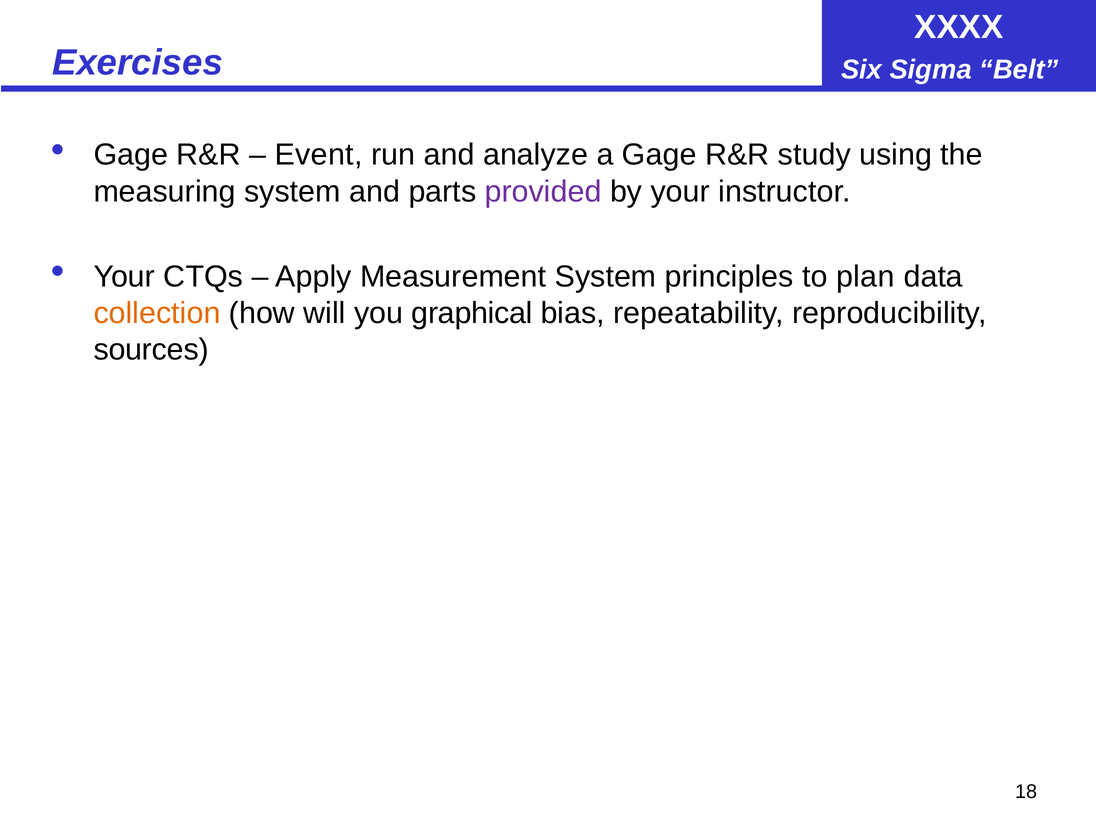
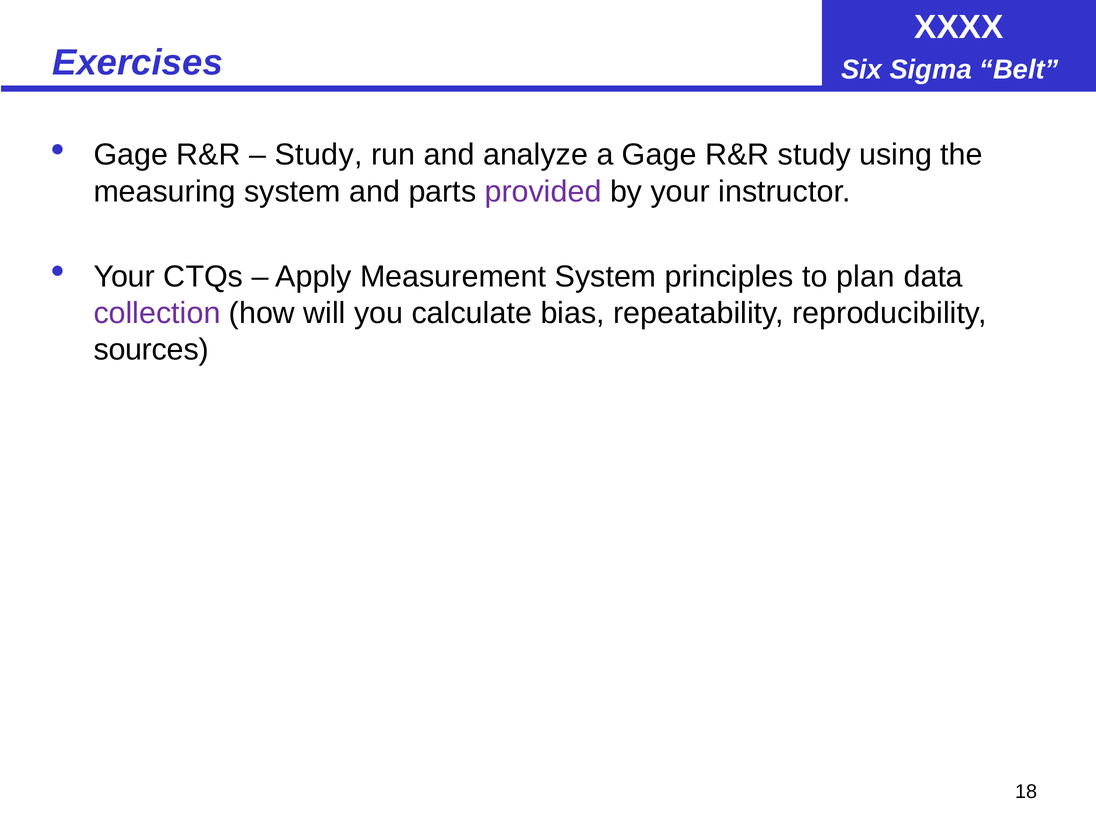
Event at (319, 155): Event -> Study
collection colour: orange -> purple
graphical: graphical -> calculate
